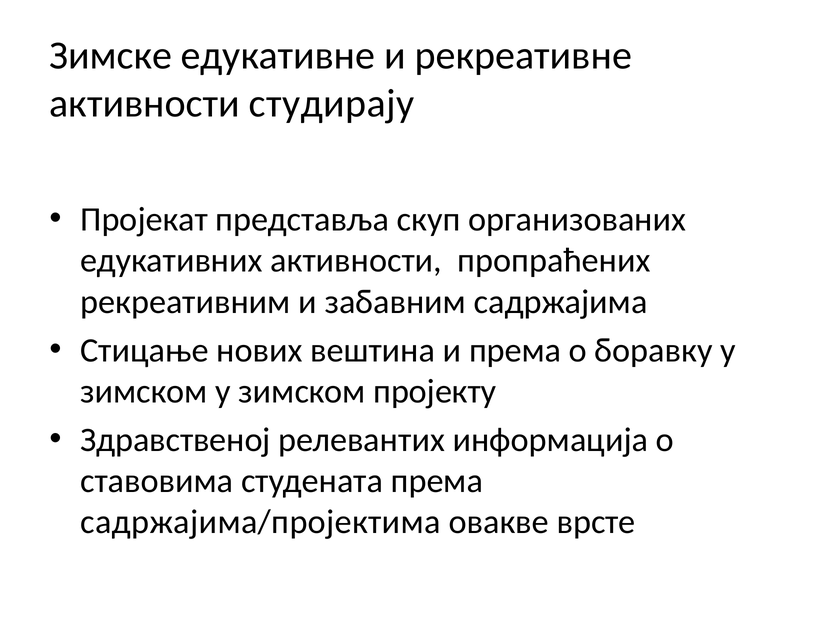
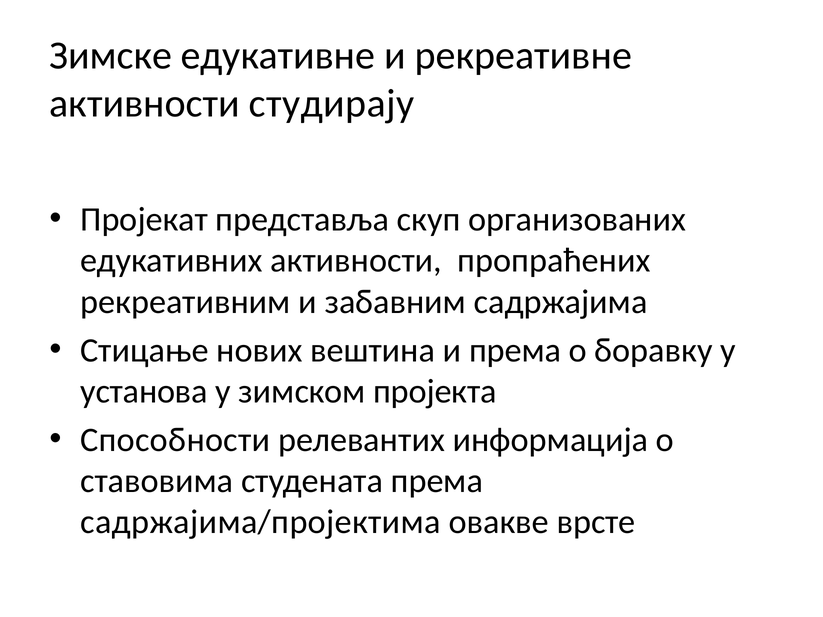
зимском at (144, 392): зимском -> установа
пројекту: пројекту -> пројекта
Здравственој: Здравственој -> Способности
